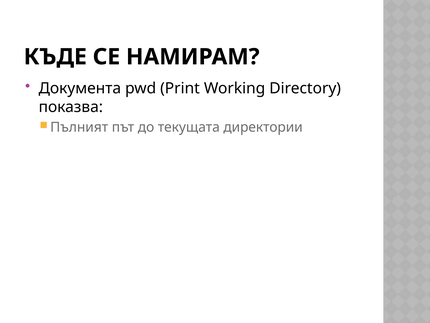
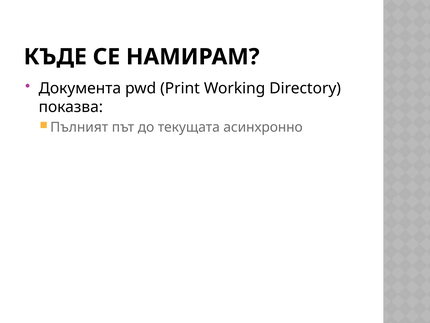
директории: директории -> асинхронно
